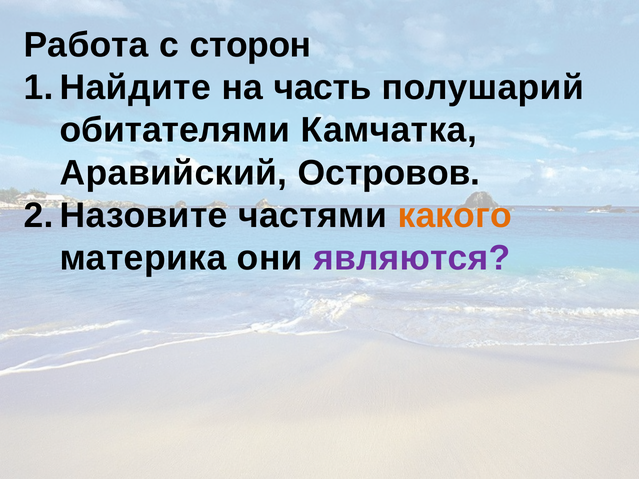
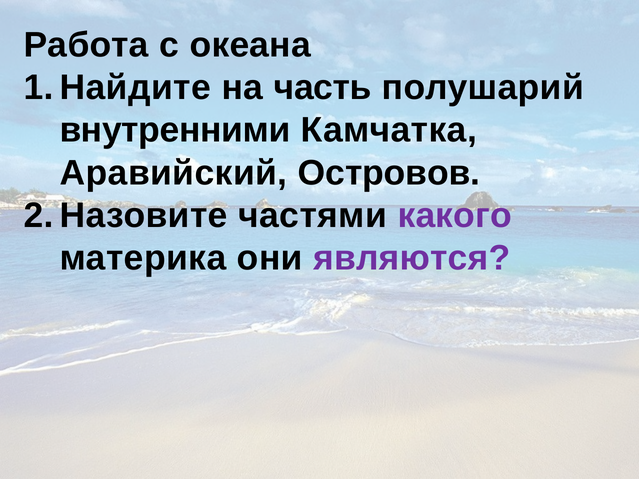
сторон: сторон -> океана
обитателями: обитателями -> внутренними
какого colour: orange -> purple
